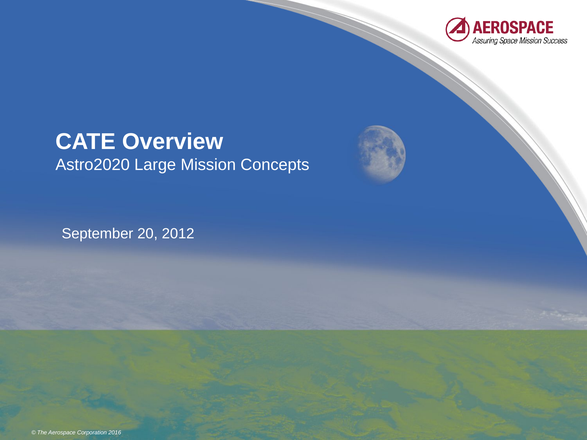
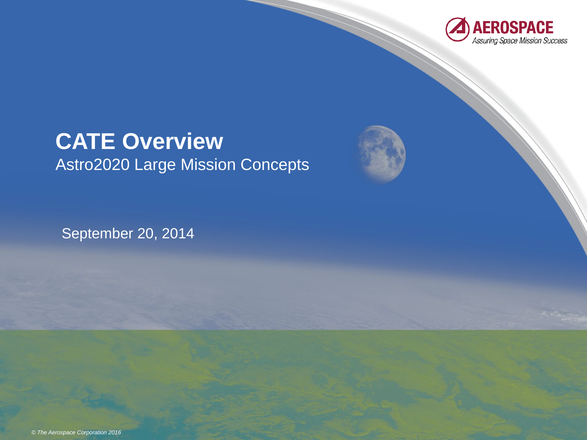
2012: 2012 -> 2014
